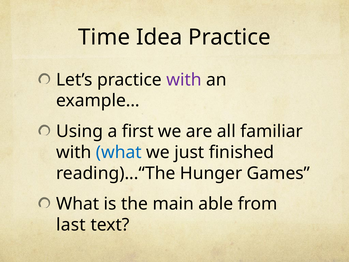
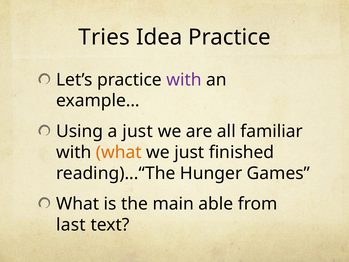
Time: Time -> Tries
a first: first -> just
what at (119, 152) colour: blue -> orange
